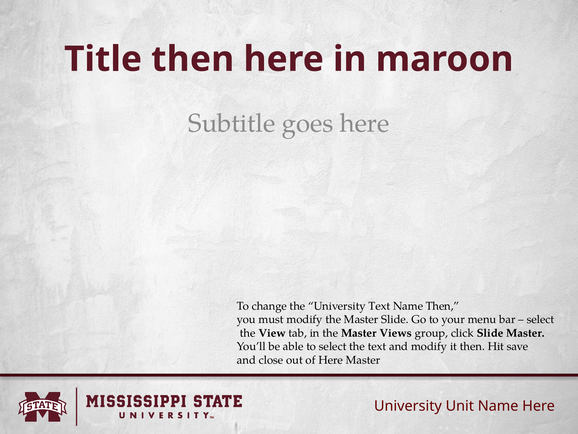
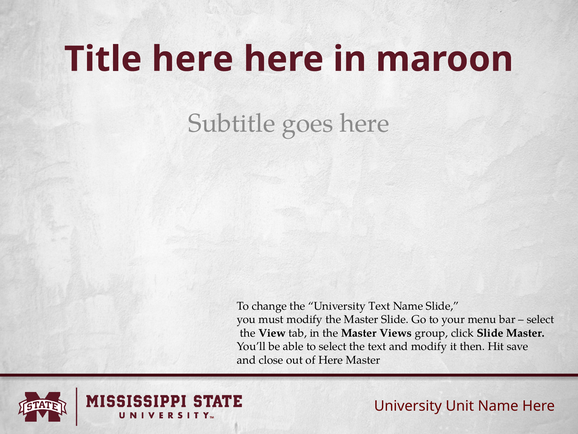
Title then: then -> here
Name Then: Then -> Slide
